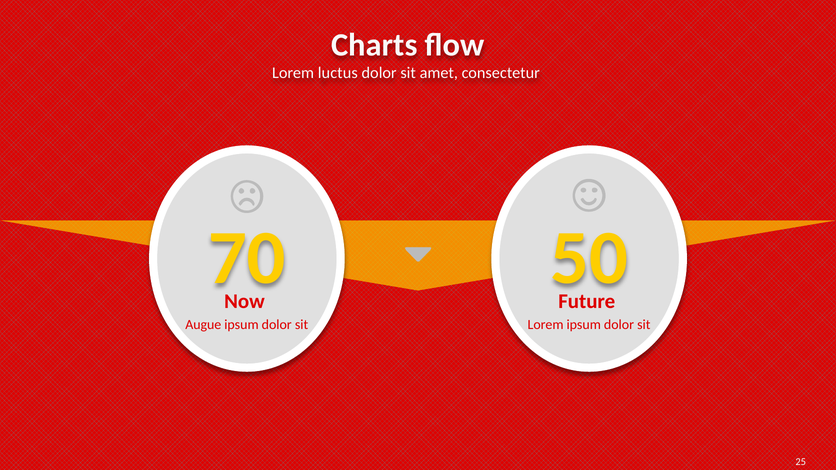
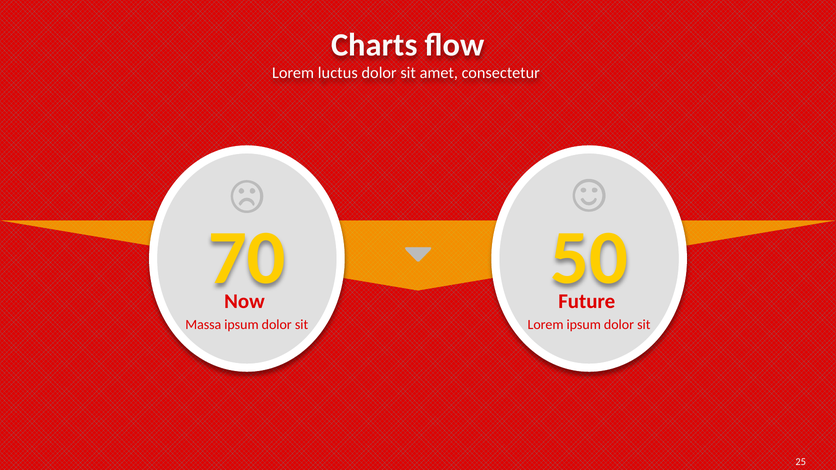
Augue: Augue -> Massa
